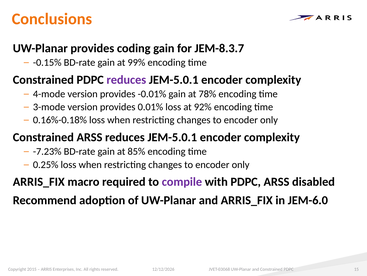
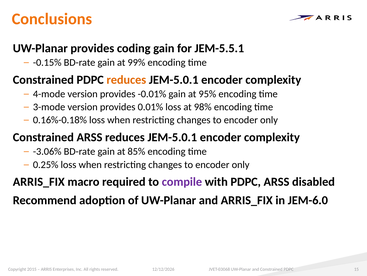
JEM-8.3.7: JEM-8.3.7 -> JEM-5.5.1
reduces at (126, 80) colour: purple -> orange
78%: 78% -> 95%
92%: 92% -> 98%
-7.23%: -7.23% -> -3.06%
